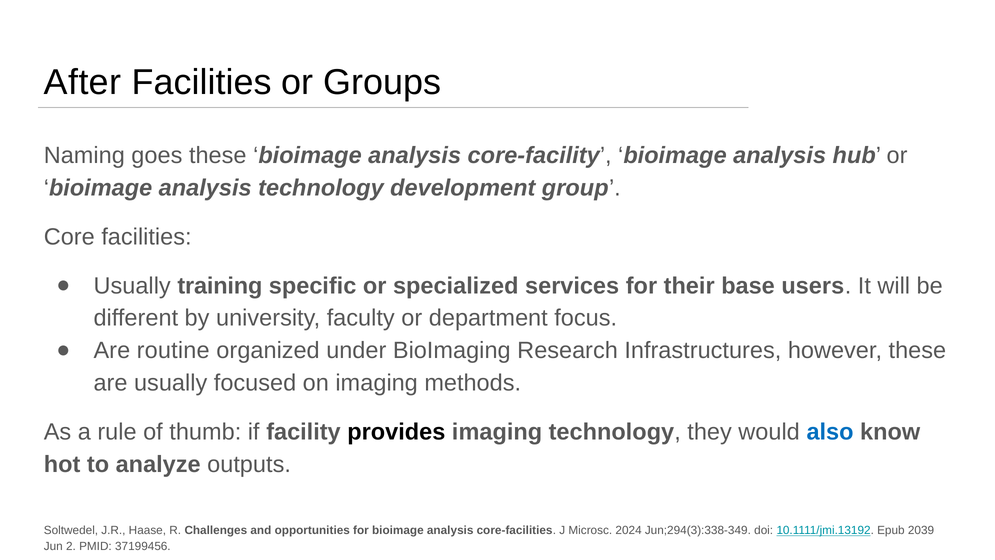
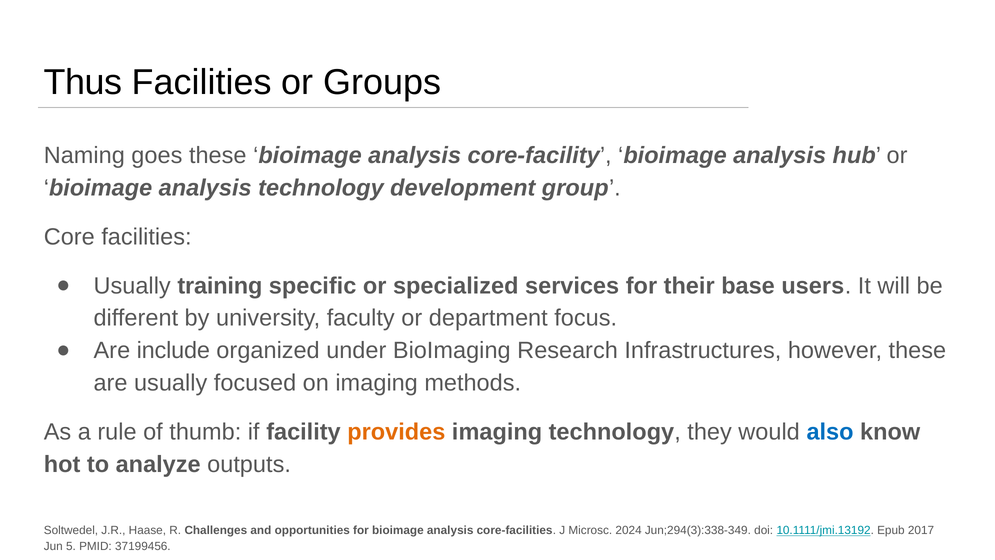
After: After -> Thus
routine: routine -> include
provides colour: black -> orange
2039: 2039 -> 2017
2: 2 -> 5
